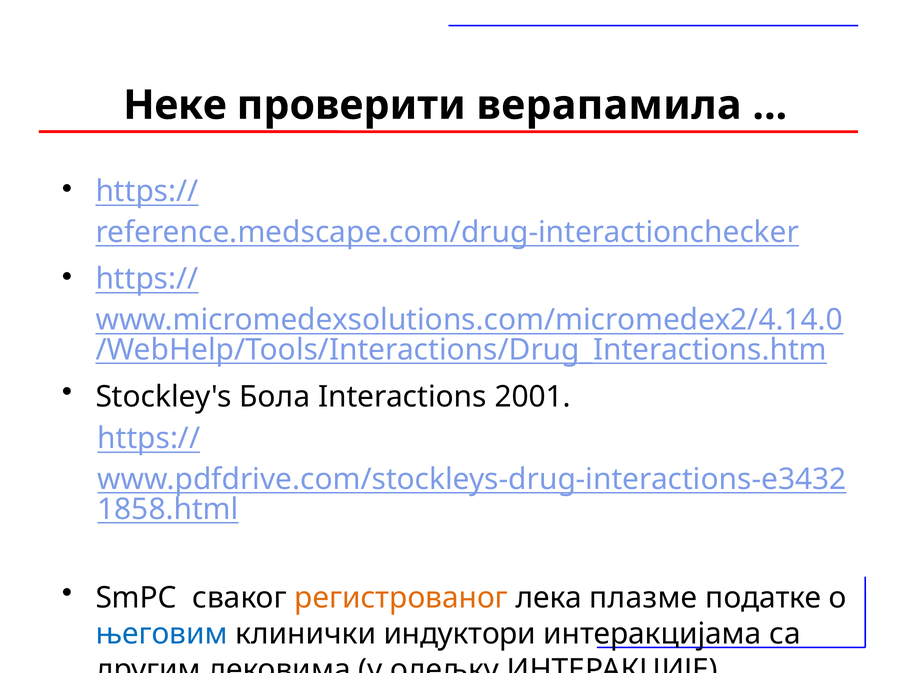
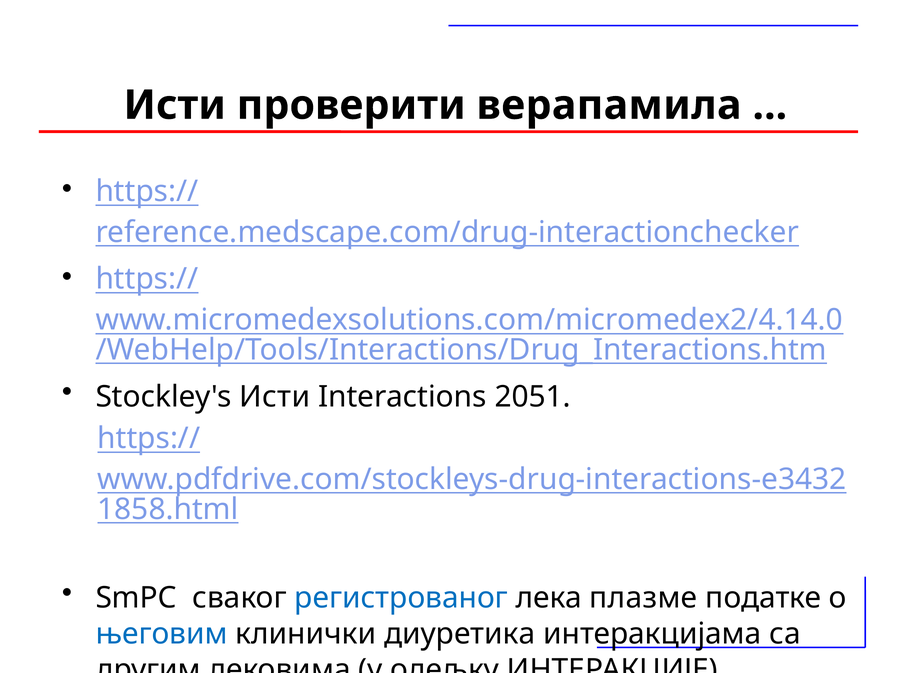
Неке at (175, 105): Неке -> Исти
Stockley's Бола: Бола -> Исти
2001: 2001 -> 2051
регистрованог colour: orange -> blue
индуктори: индуктори -> диуретика
